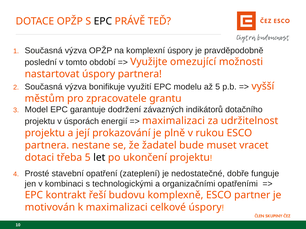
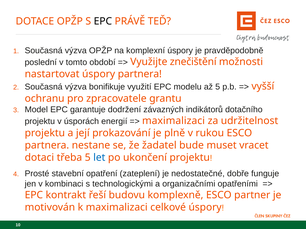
omezující: omezující -> znečištění
městům: městům -> ochranu
let colour: black -> blue
